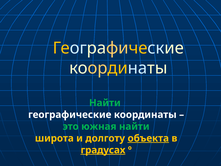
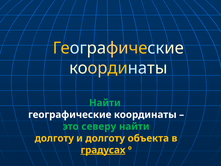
южная: южная -> северу
широта at (54, 138): широта -> долготу
объекта underline: present -> none
